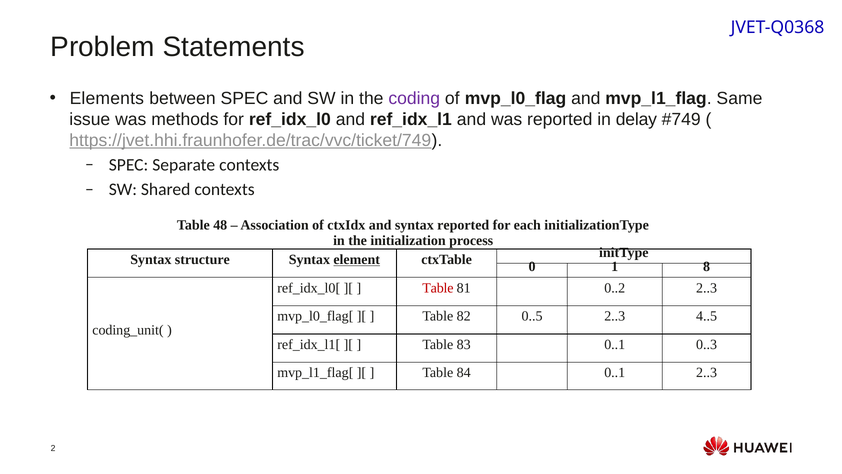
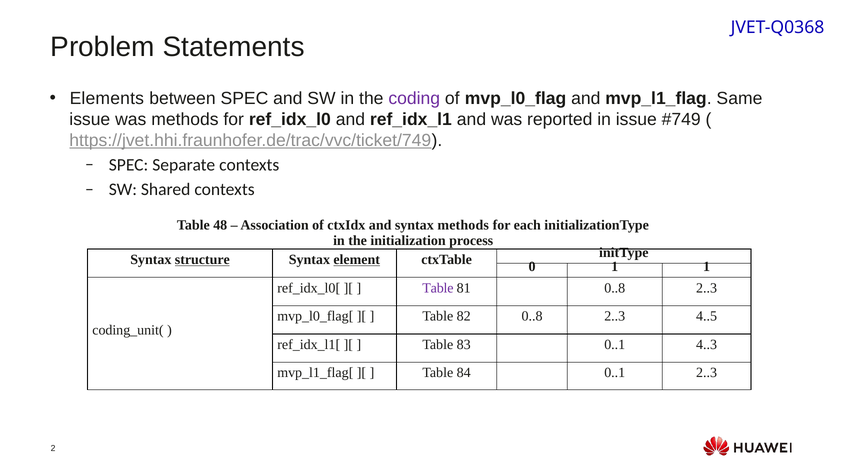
in delay: delay -> issue
syntax reported: reported -> methods
structure underline: none -> present
1 8: 8 -> 1
Table at (438, 288) colour: red -> purple
81 0..2: 0..2 -> 0..8
82 0..5: 0..5 -> 0..8
0..3: 0..3 -> 4..3
